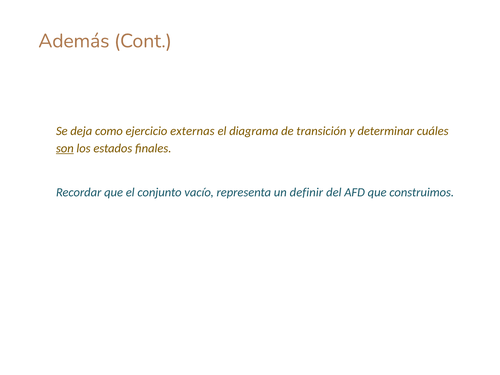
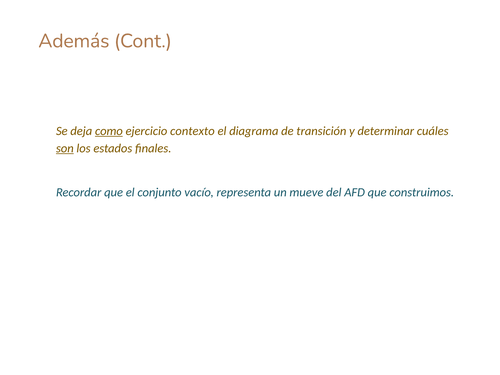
como underline: none -> present
externas: externas -> contexto
definir: definir -> mueve
